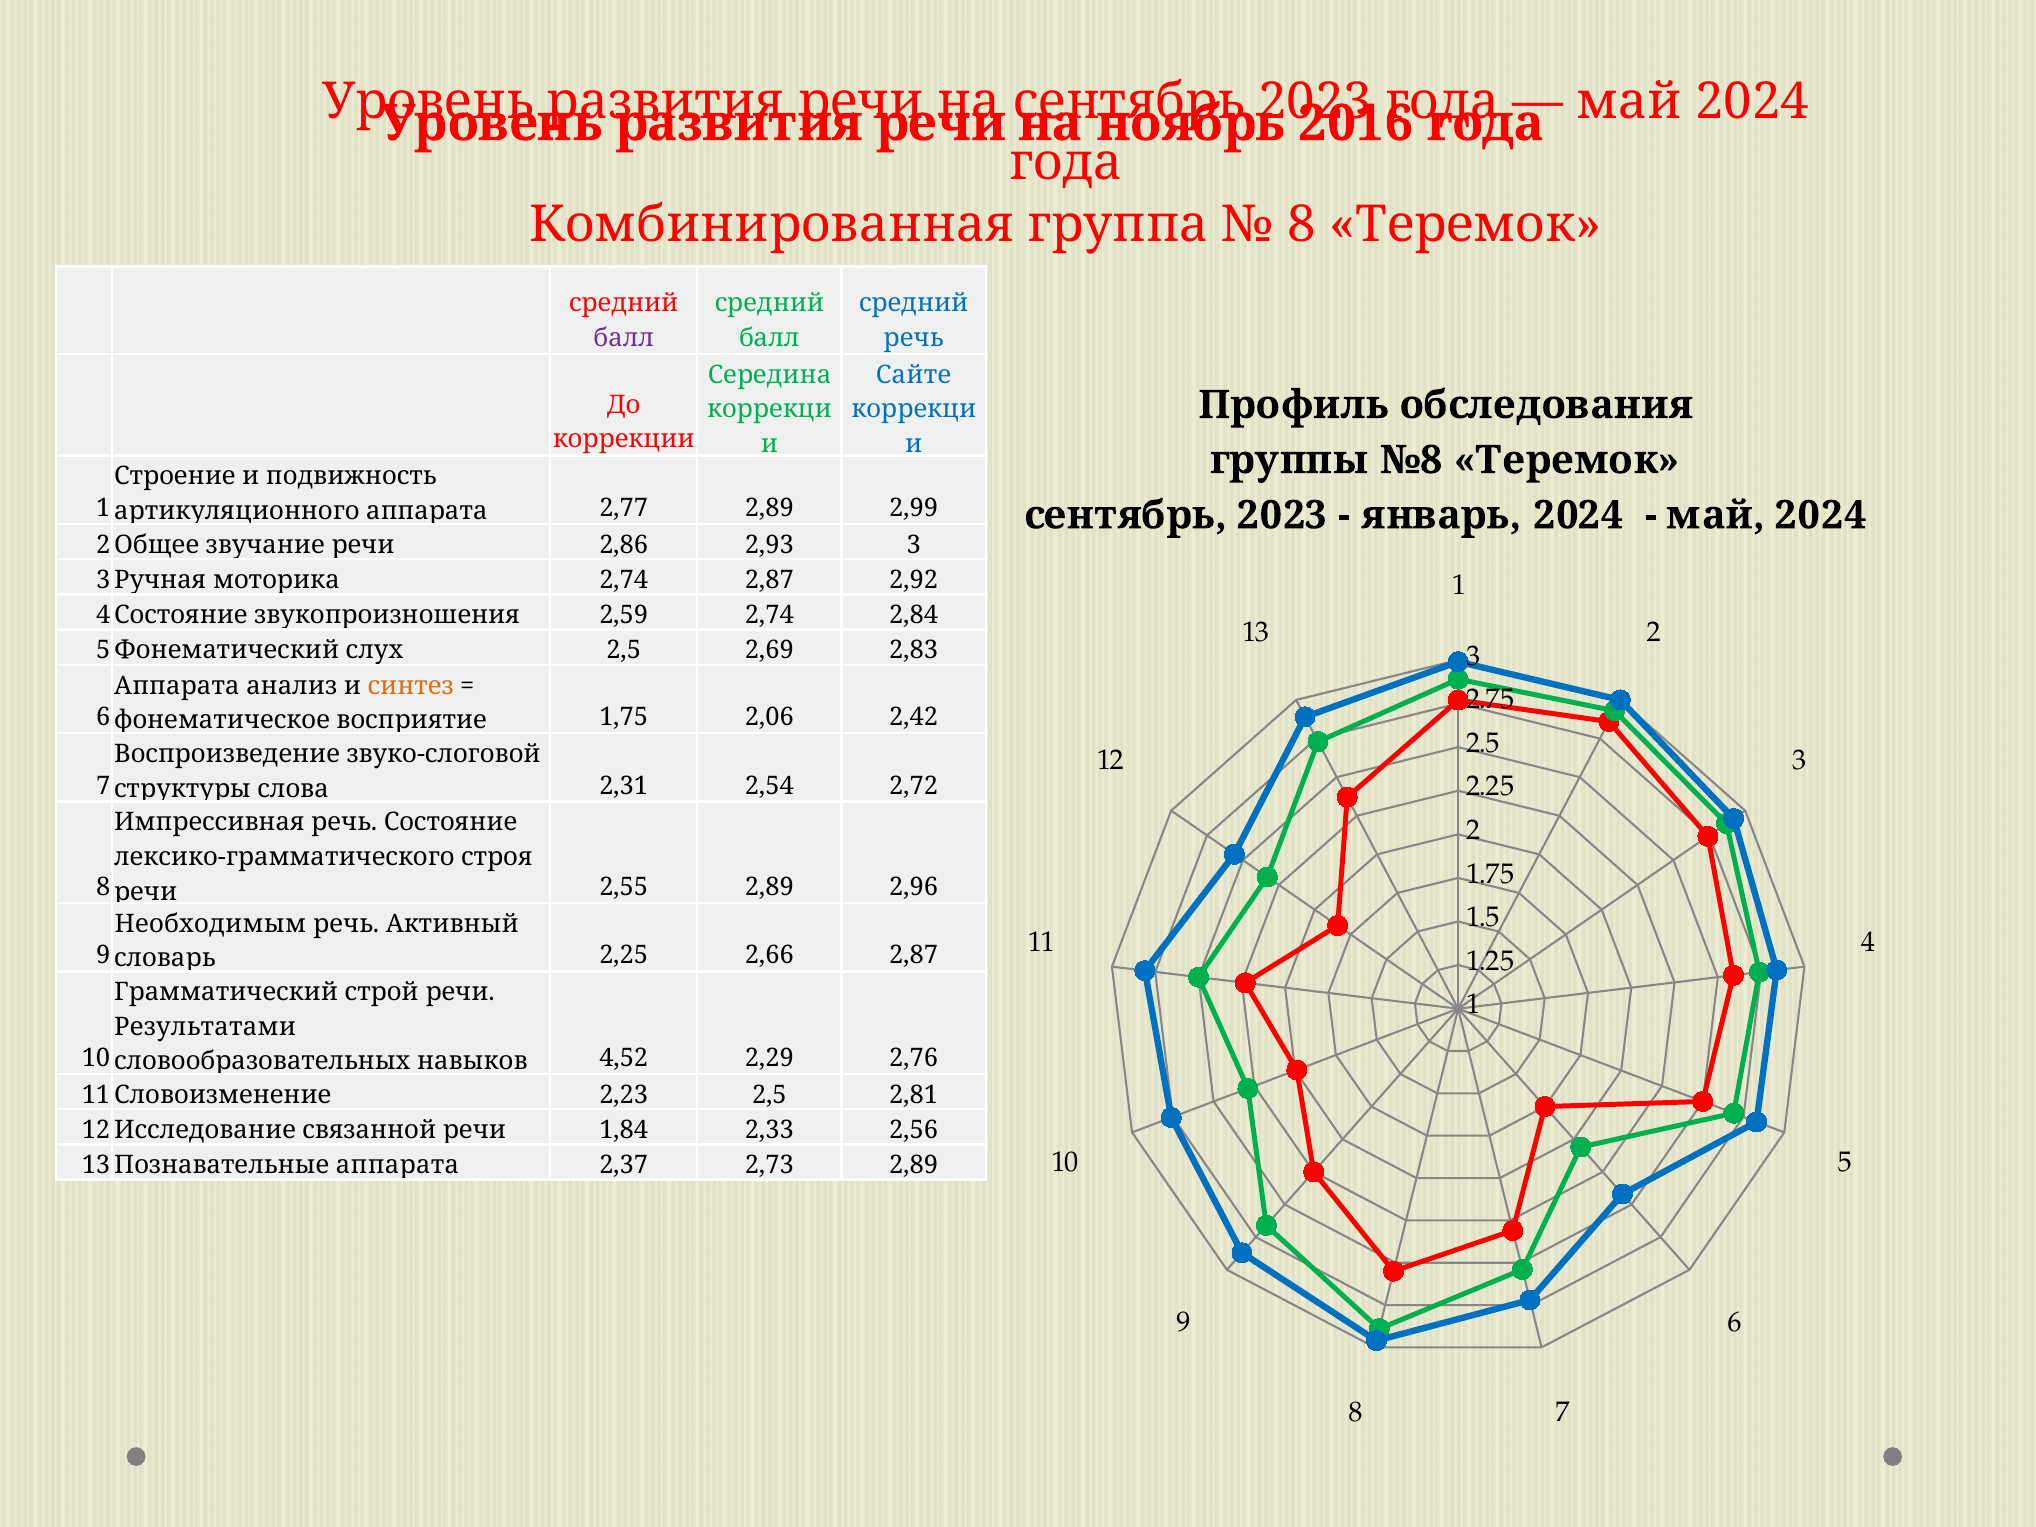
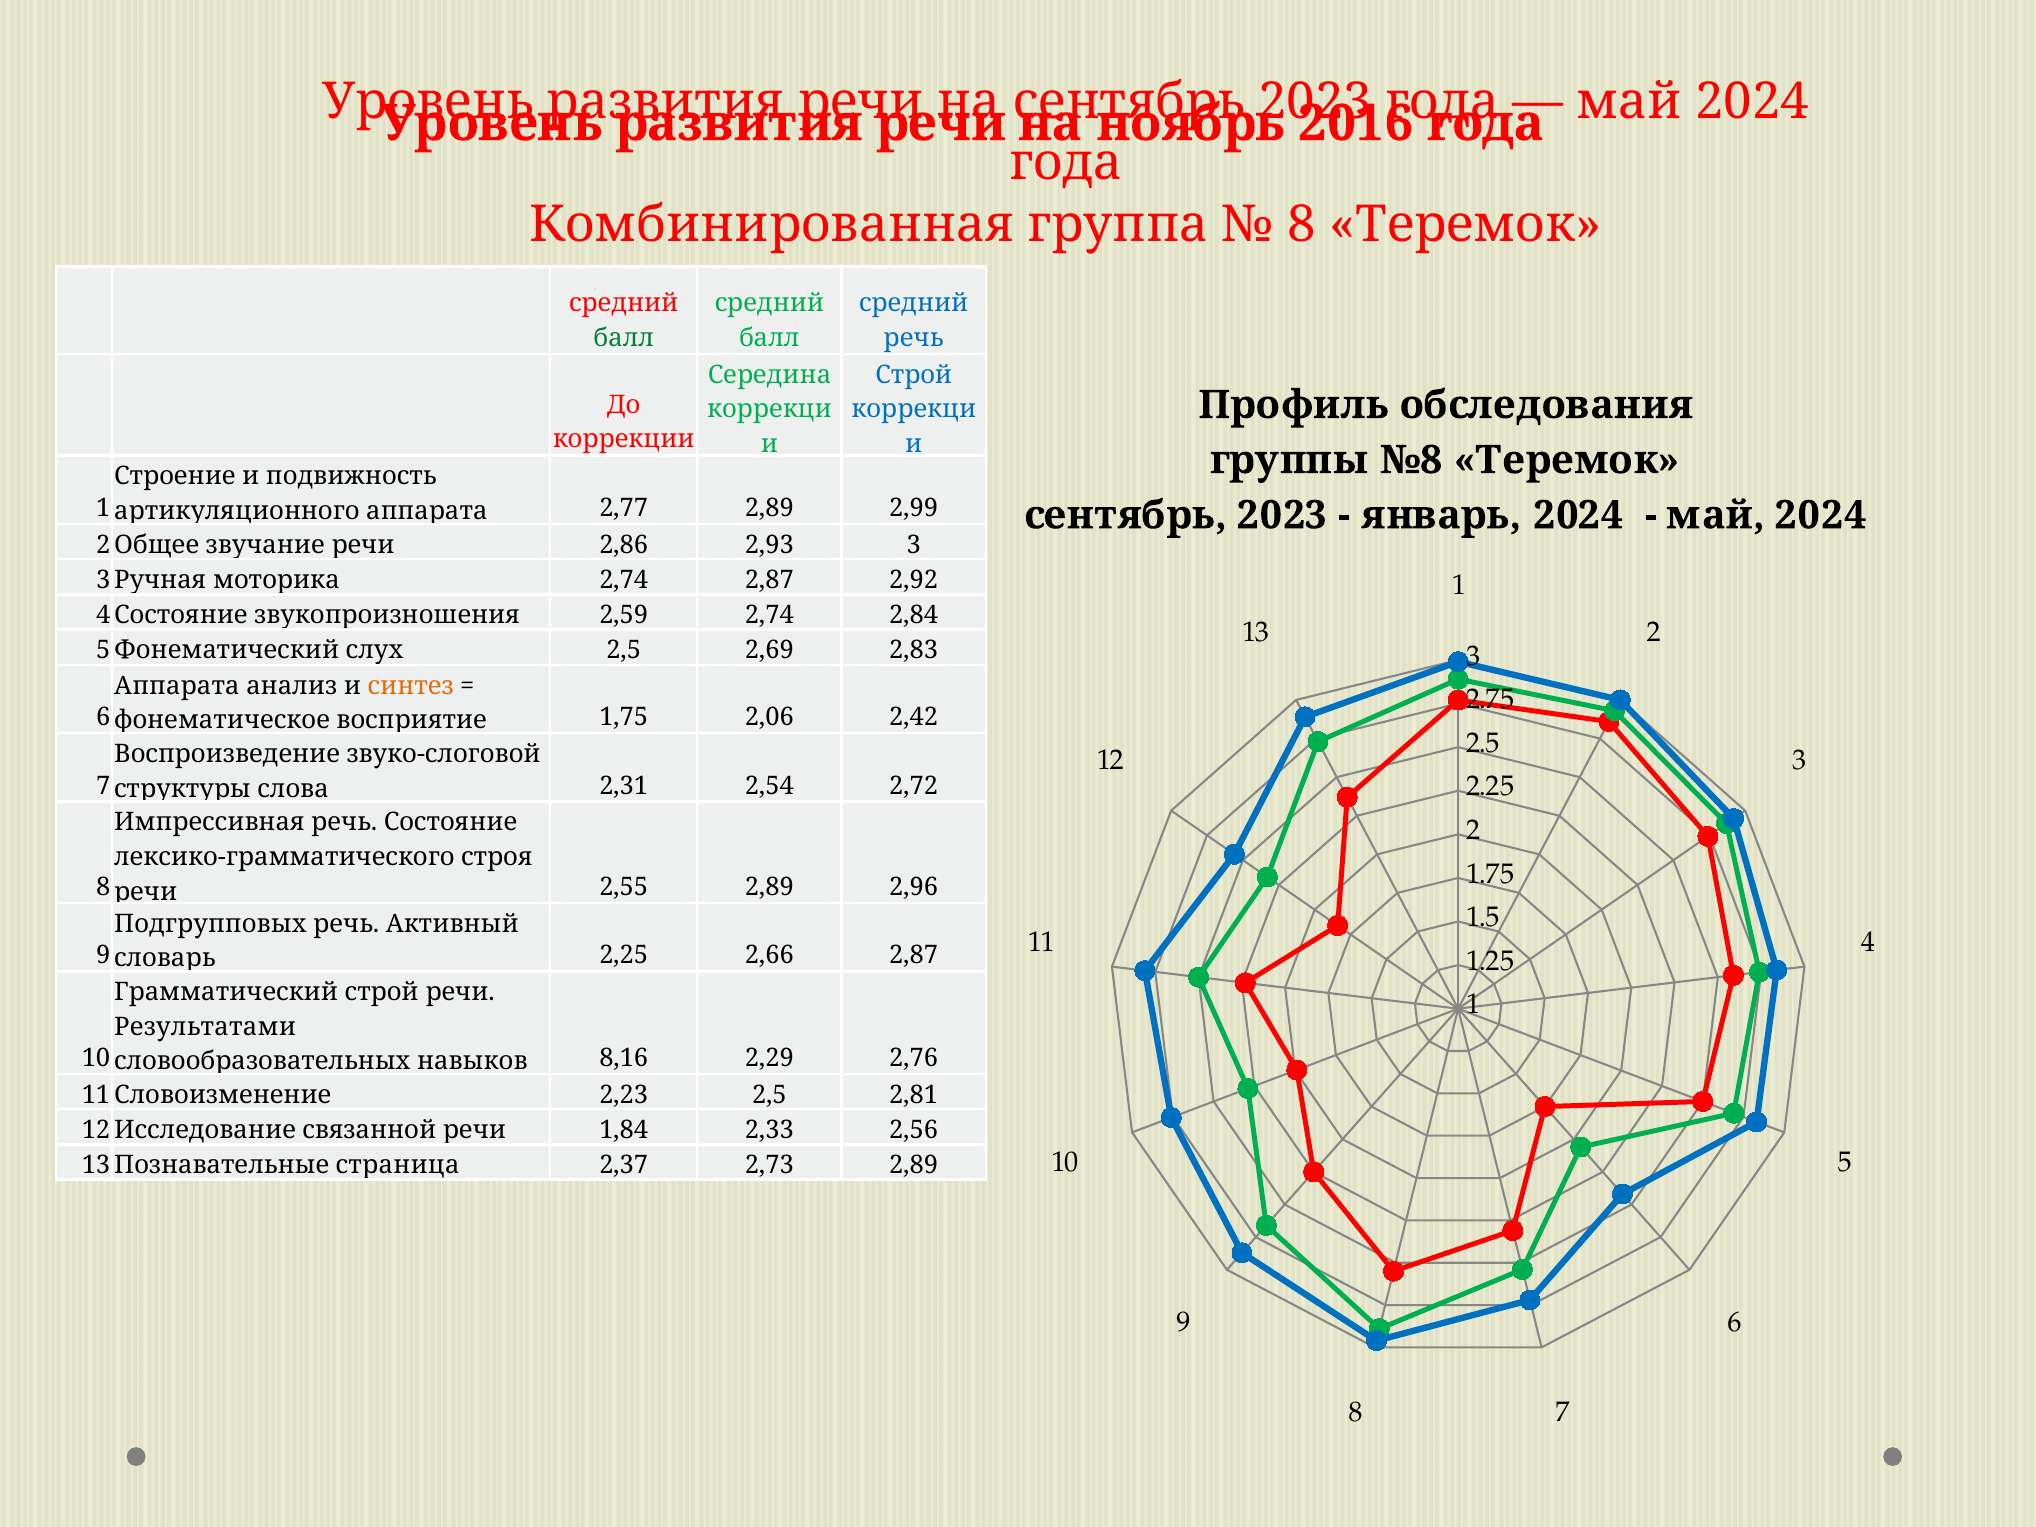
балл at (624, 338) colour: purple -> green
Сайте at (914, 375): Сайте -> Строй
Необходимым: Необходимым -> Подгрупповых
4,52: 4,52 -> 8,16
аппарата at (398, 1165): аппарата -> страница
